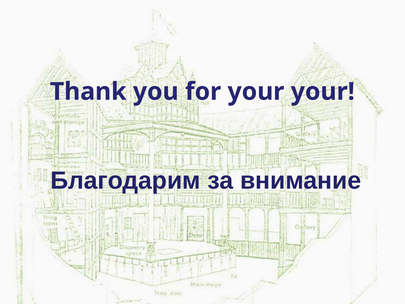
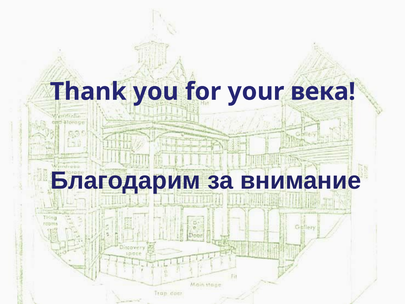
your your: your -> века
